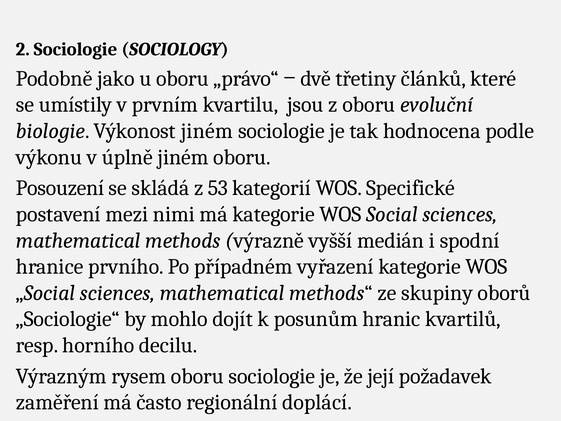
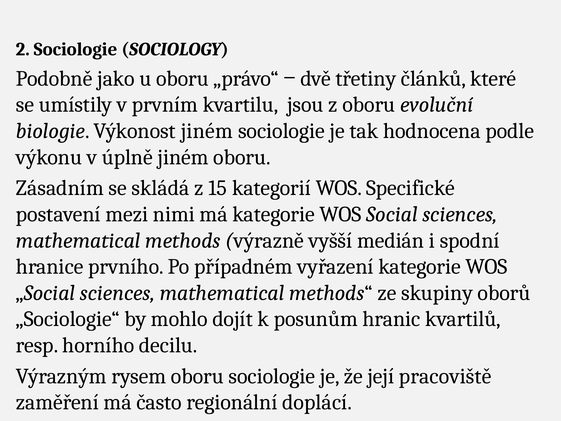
Posouzení: Posouzení -> Zásadním
53: 53 -> 15
požadavek: požadavek -> pracoviště
